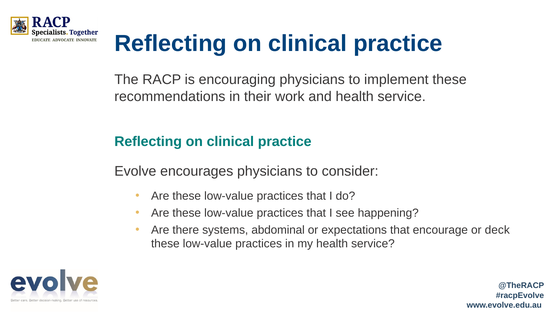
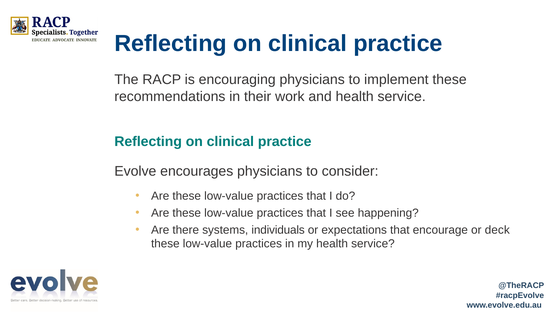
abdominal: abdominal -> individuals
